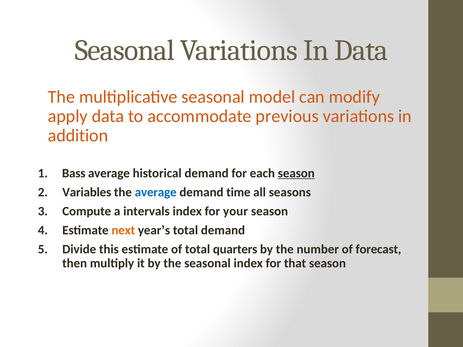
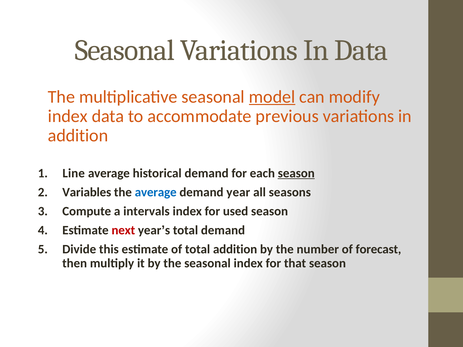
model underline: none -> present
apply at (68, 116): apply -> index
Bass: Bass -> Line
time: time -> year
your: your -> used
next colour: orange -> red
total quarters: quarters -> addition
